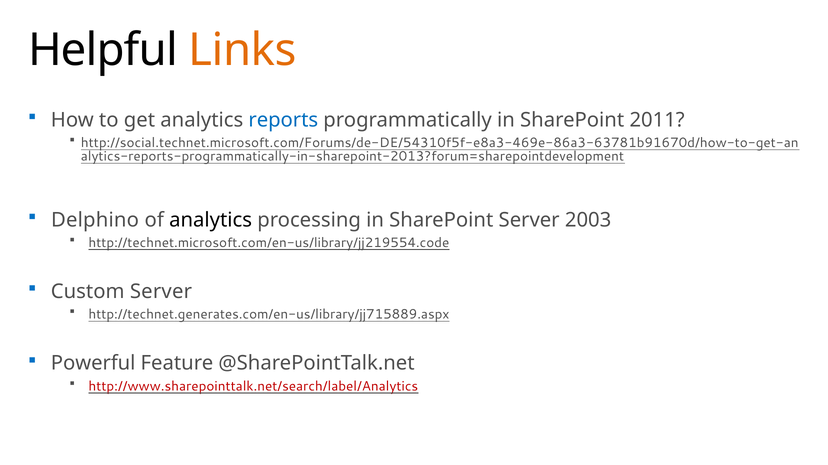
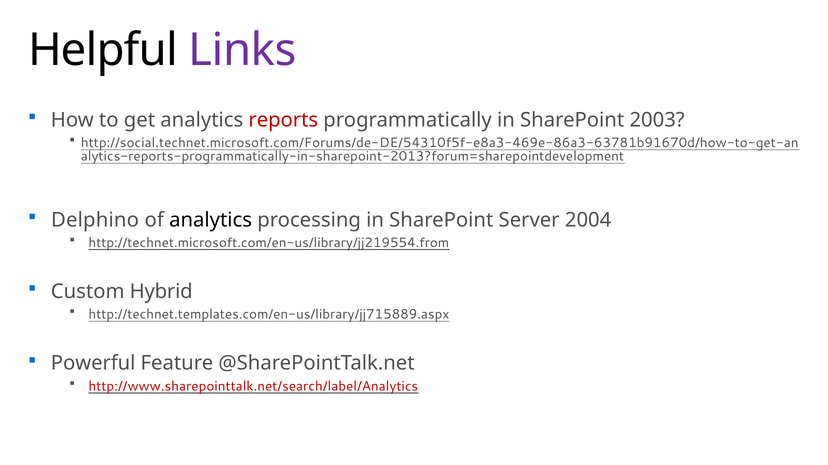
Links colour: orange -> purple
reports colour: blue -> red
2011: 2011 -> 2003
2003: 2003 -> 2004
http://technet.microsoft.com/en-us/library/jj219554.code: http://technet.microsoft.com/en-us/library/jj219554.code -> http://technet.microsoft.com/en-us/library/jj219554.from
Custom Server: Server -> Hybrid
http://technet.generates.com/en-us/library/jj715889.aspx: http://technet.generates.com/en-us/library/jj715889.aspx -> http://technet.templates.com/en-us/library/jj715889.aspx
